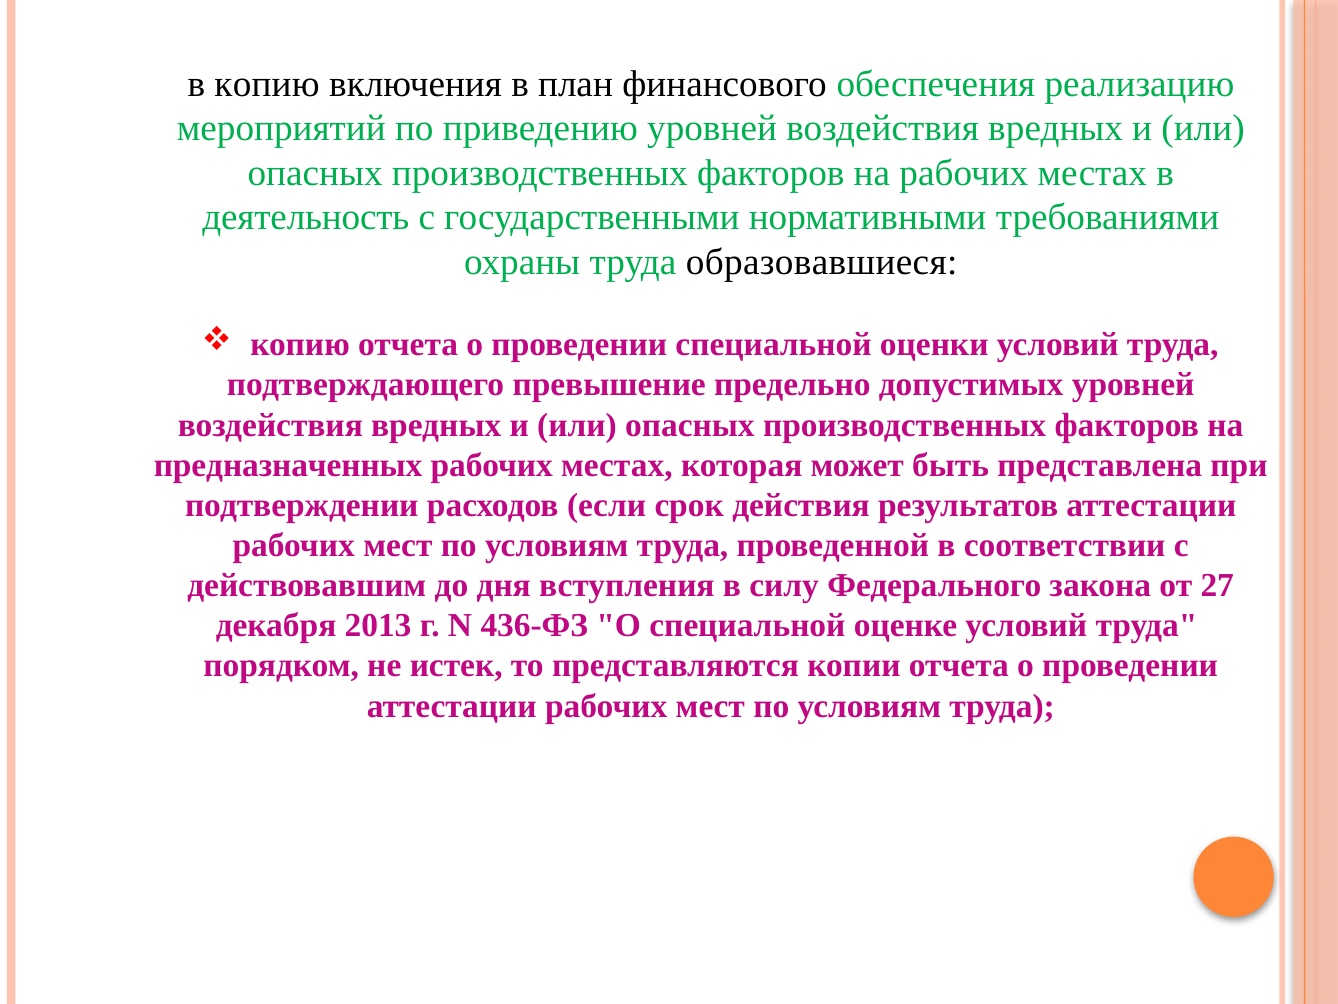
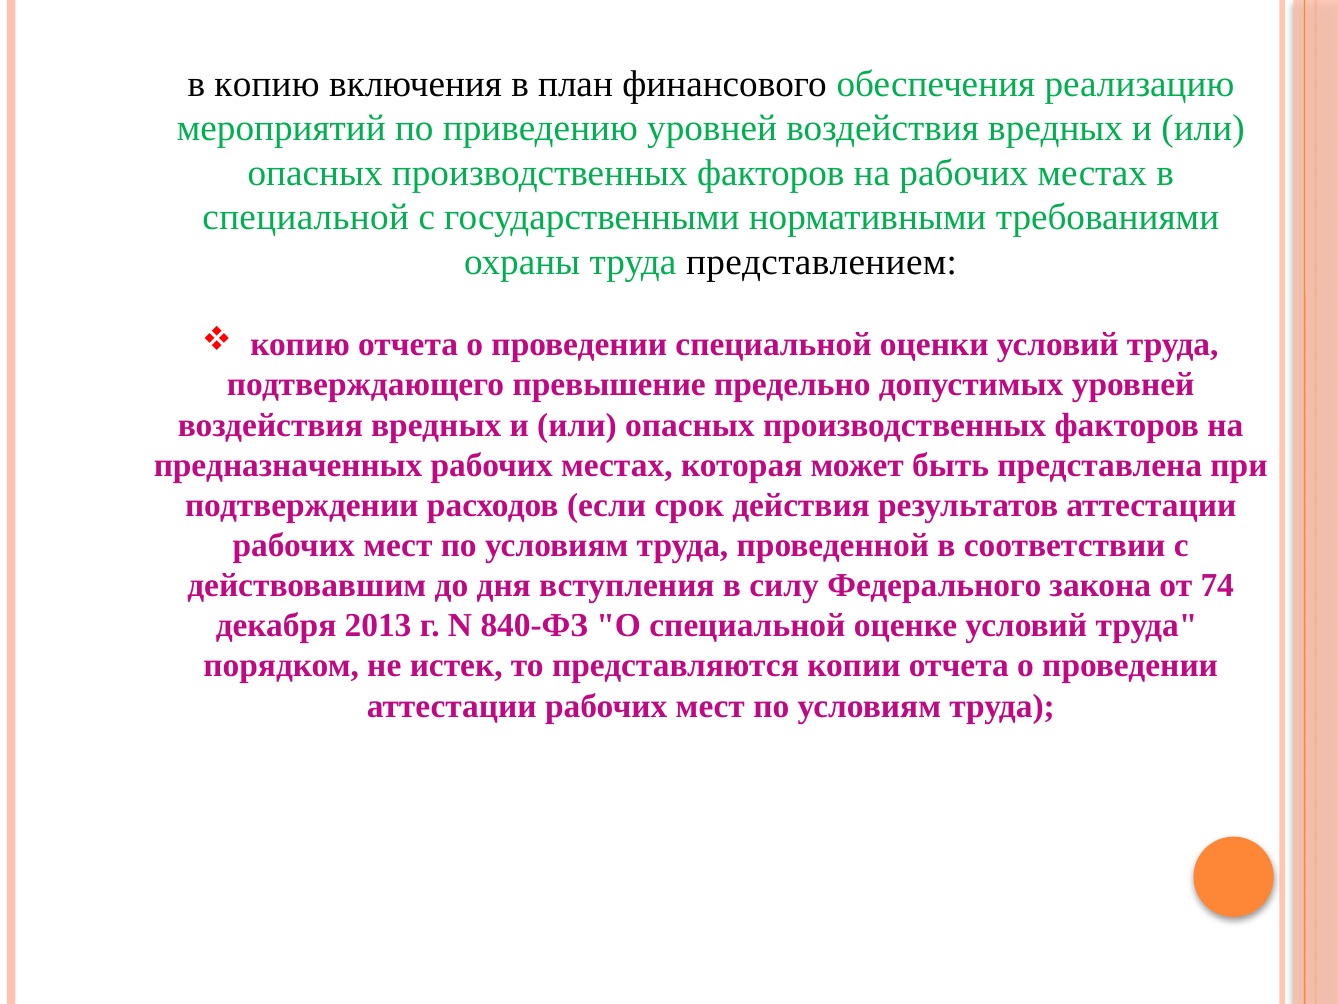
деятельность at (306, 218): деятельность -> специальной
образовавшиеся: образовавшиеся -> представлением
27: 27 -> 74
436-ФЗ: 436-ФЗ -> 840-ФЗ
